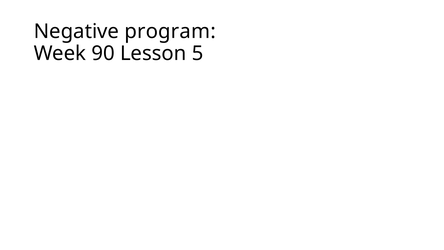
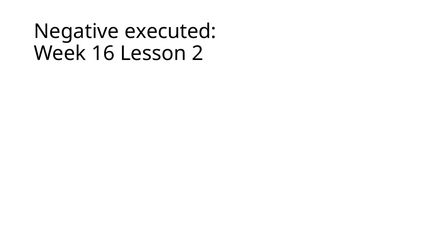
program: program -> executed
90: 90 -> 16
5: 5 -> 2
